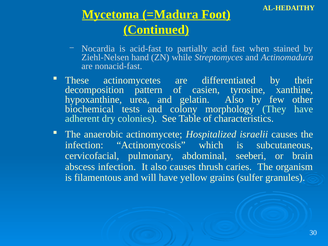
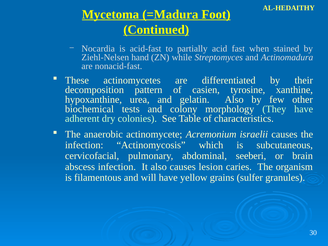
Hospitalized: Hospitalized -> Acremonium
thrush: thrush -> lesion
